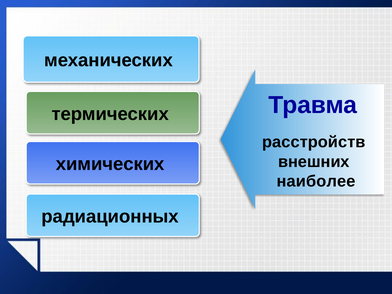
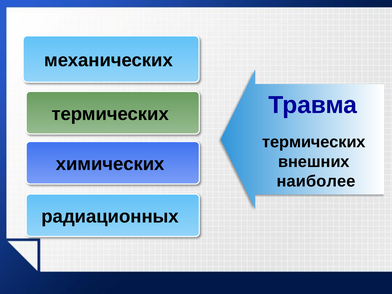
расстройств at (314, 142): расстройств -> термических
